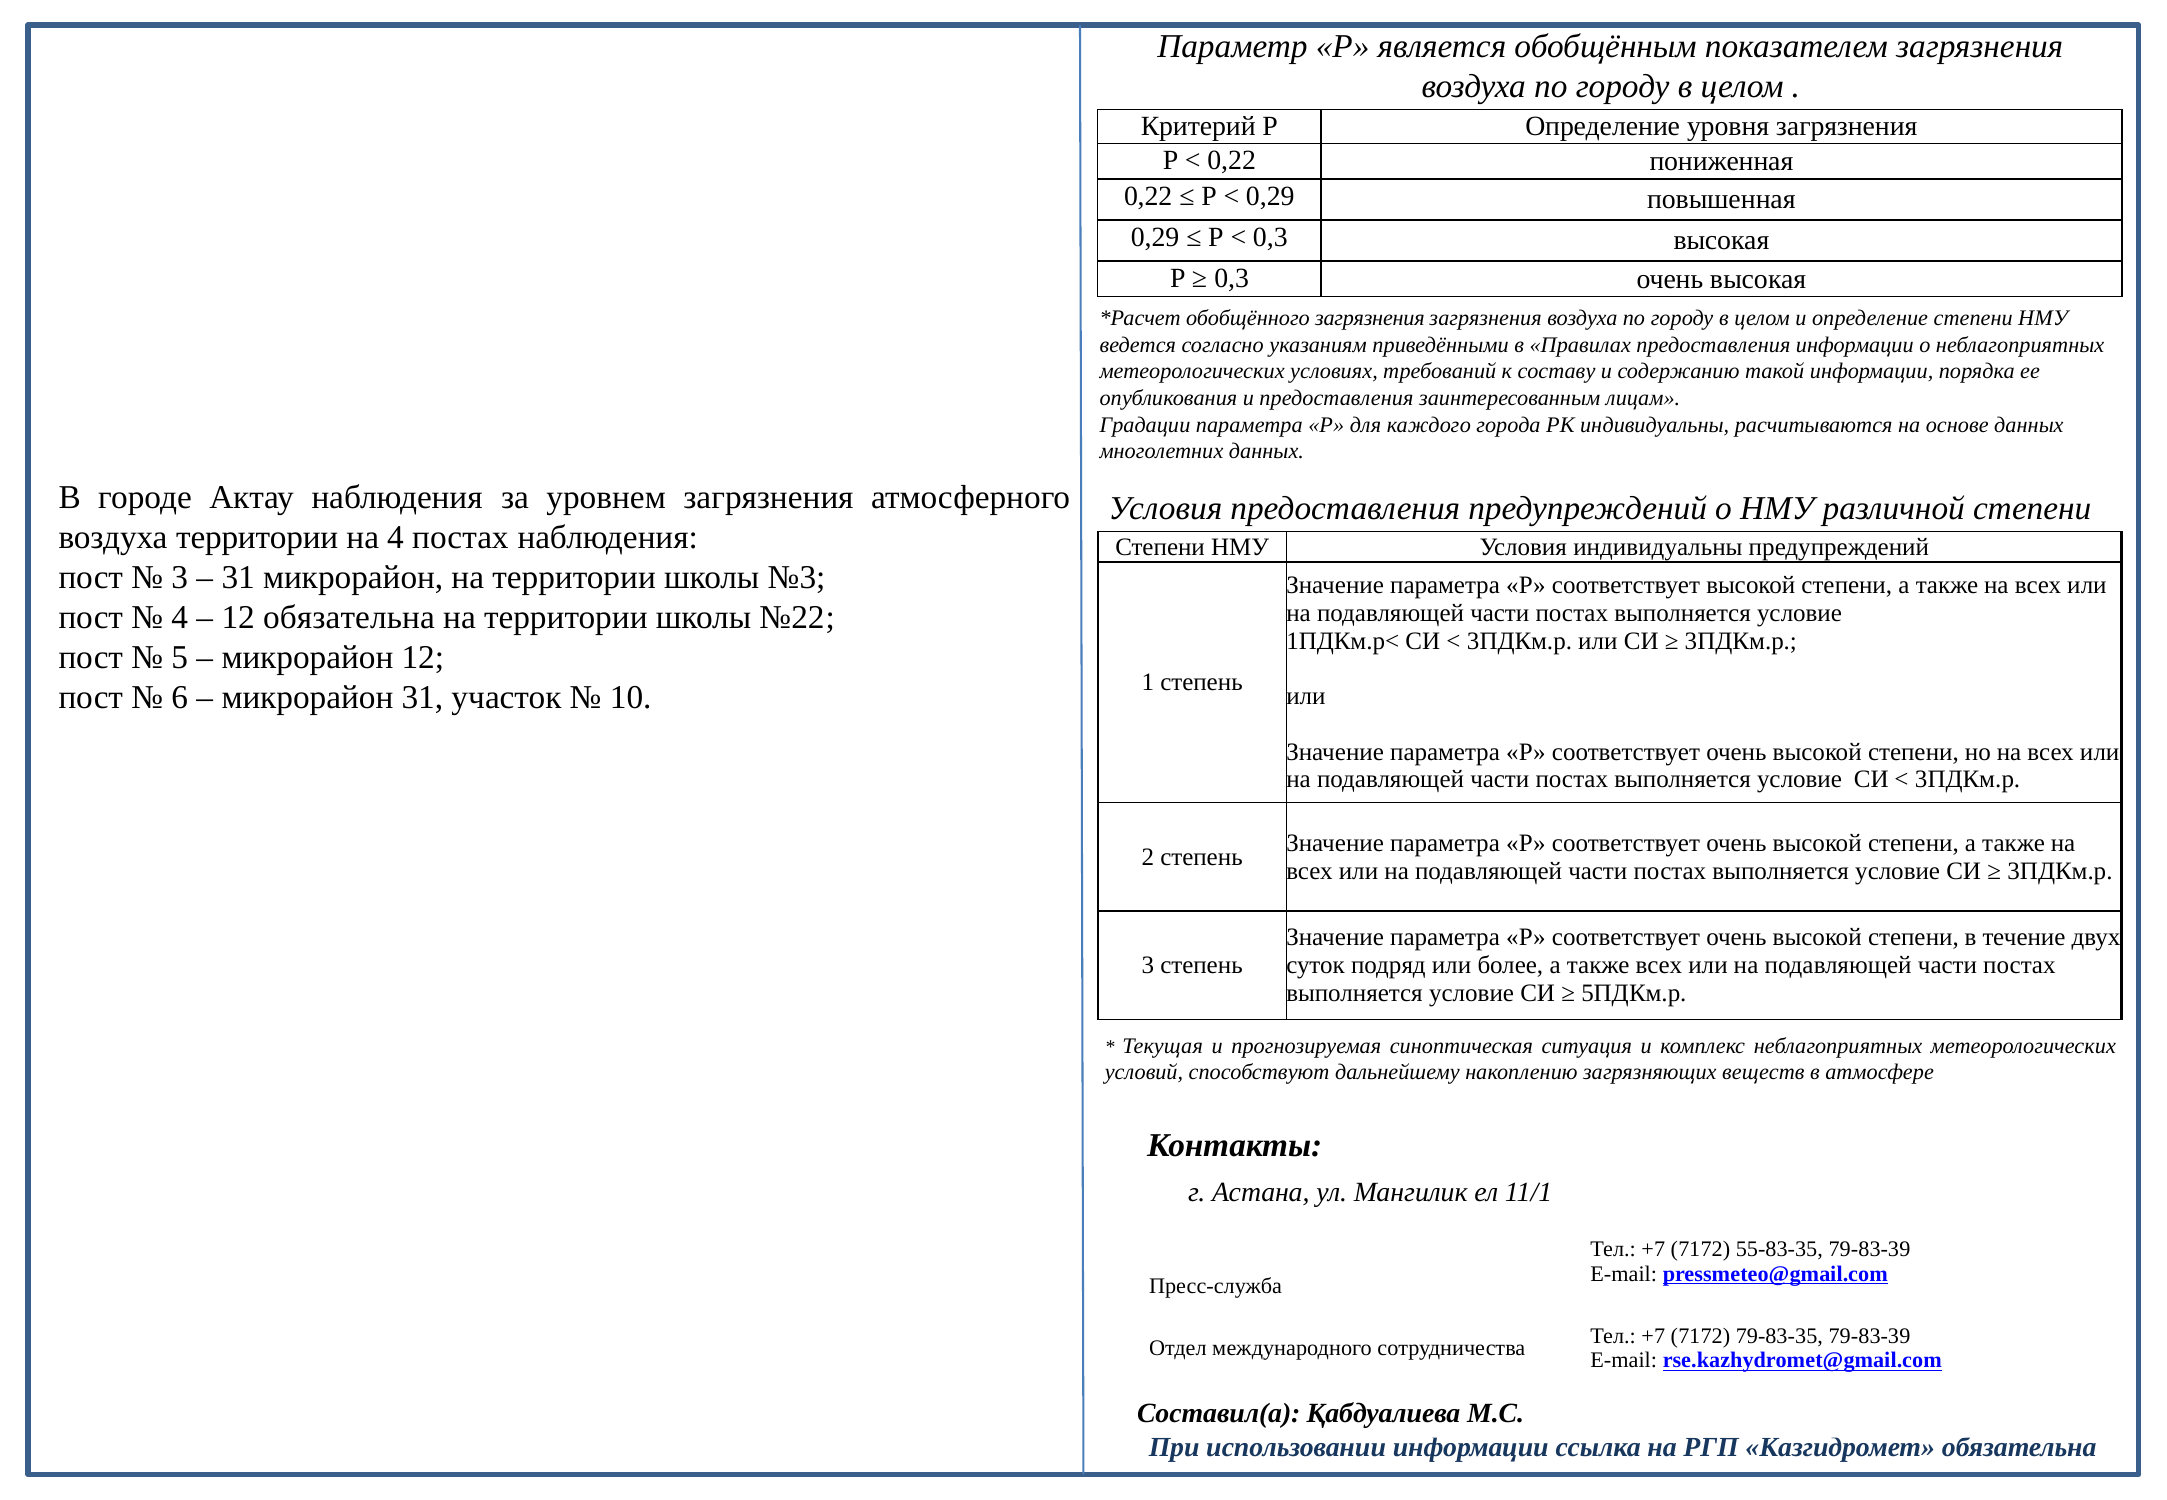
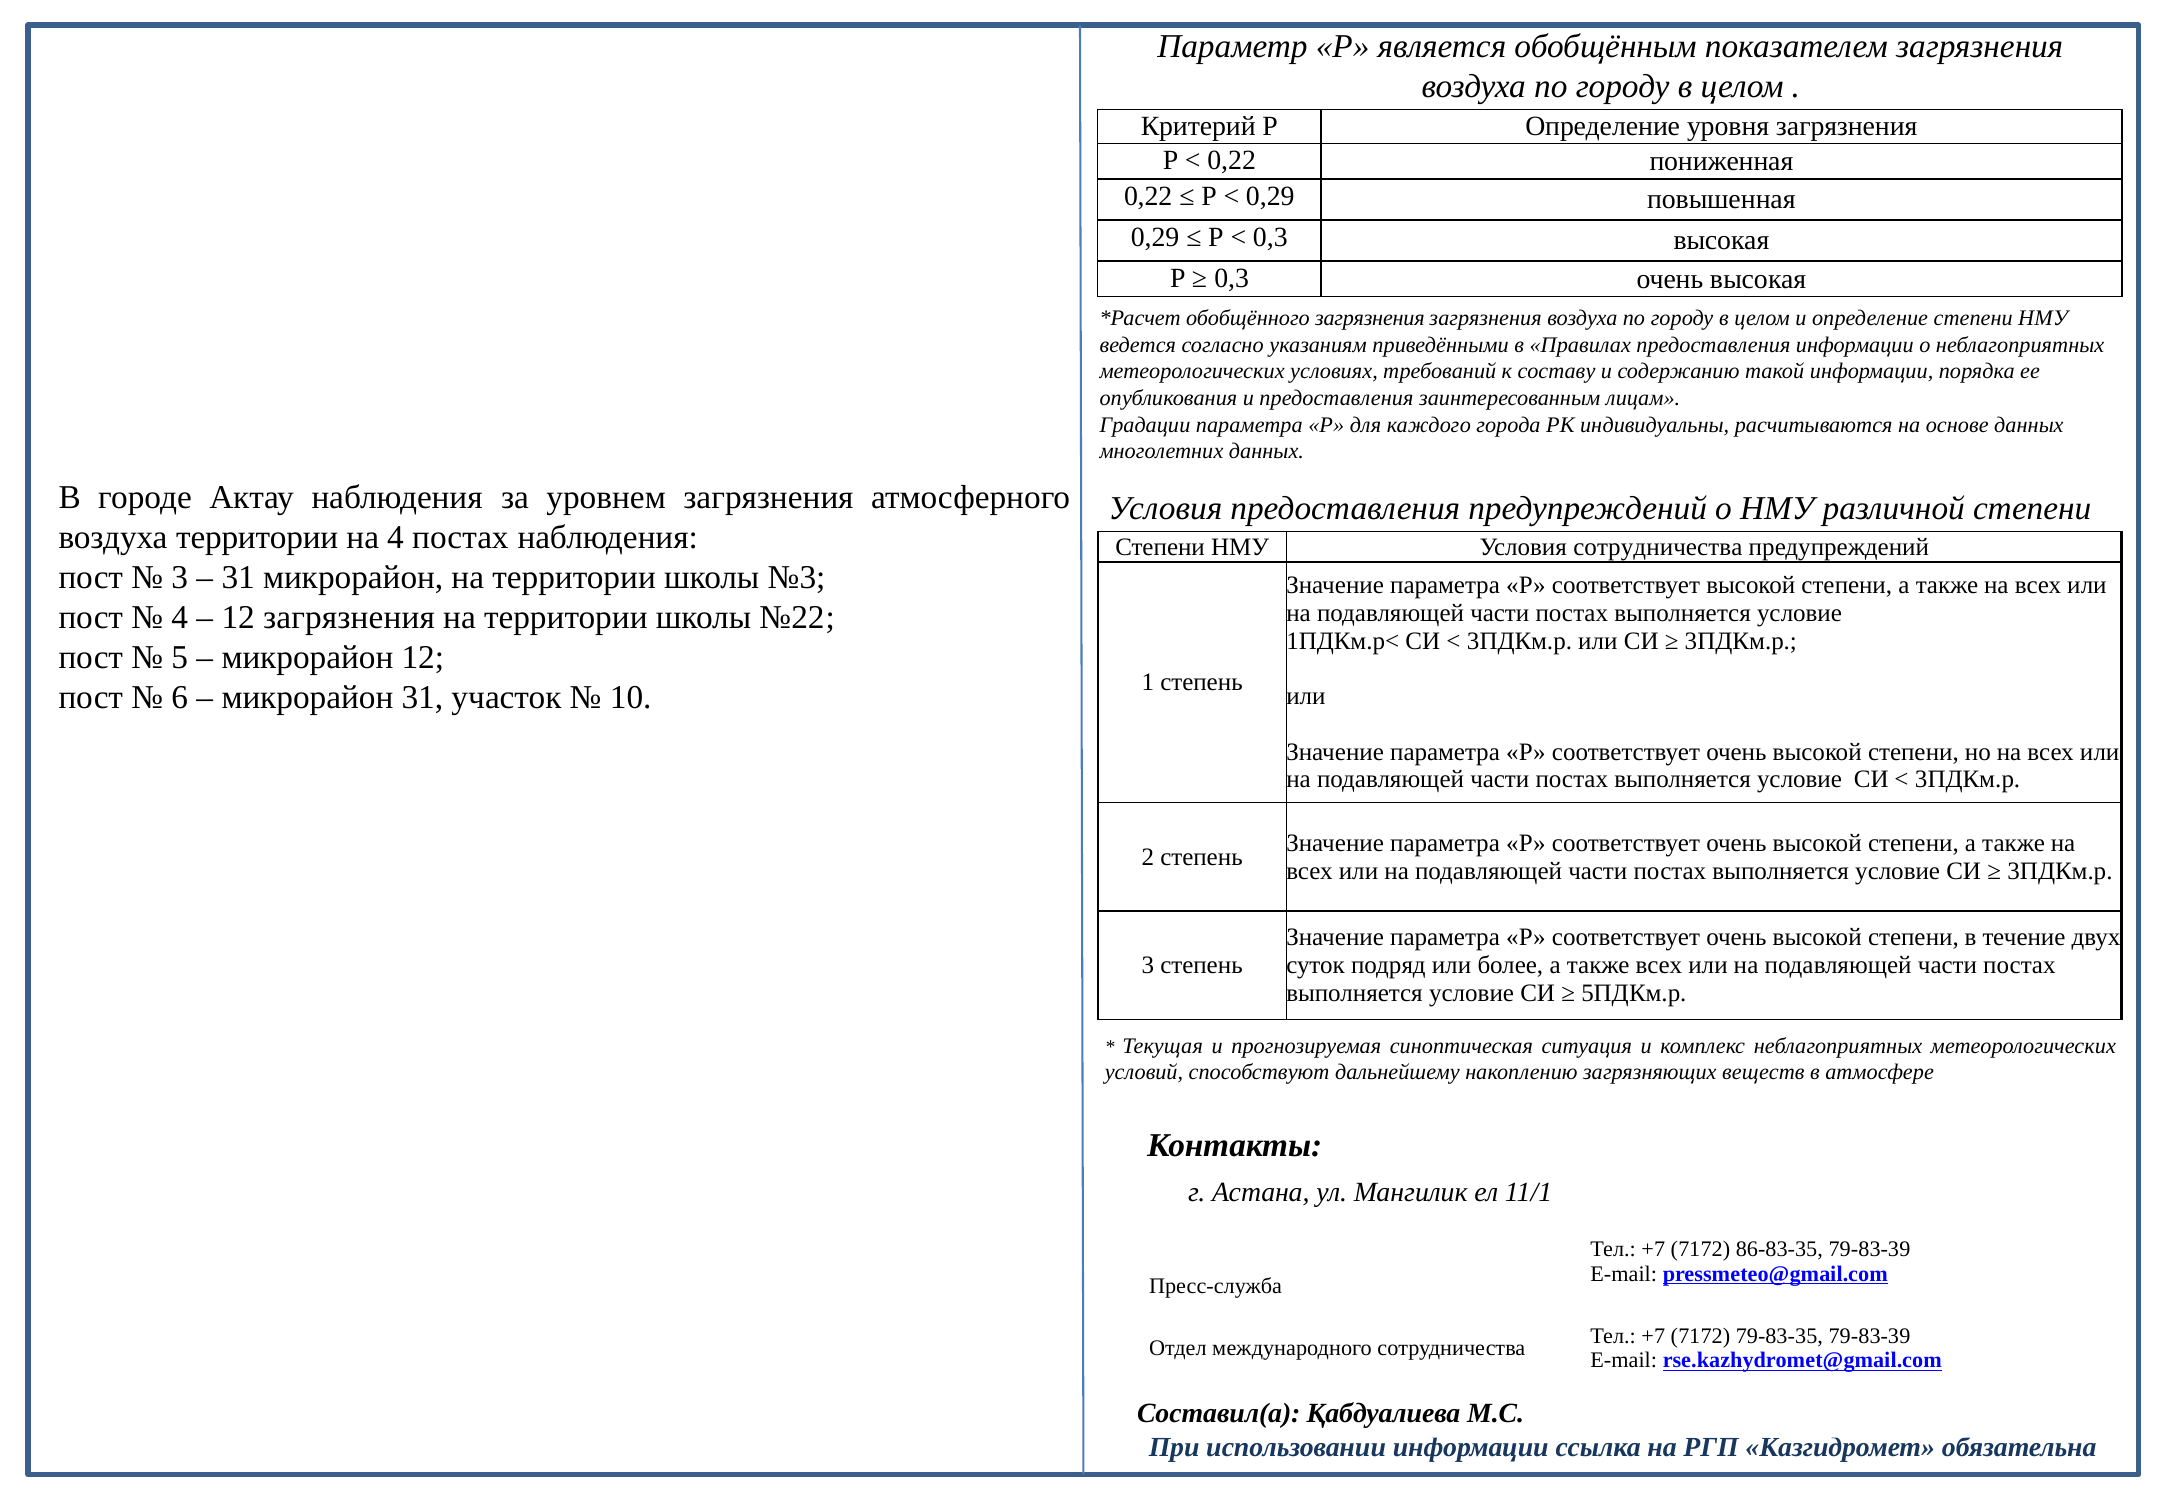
Условия индивидуальны: индивидуальны -> сотрудничества
12 обязательна: обязательна -> загрязнения
55-83-35: 55-83-35 -> 86-83-35
